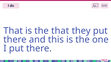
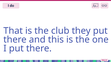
the that: that -> club
